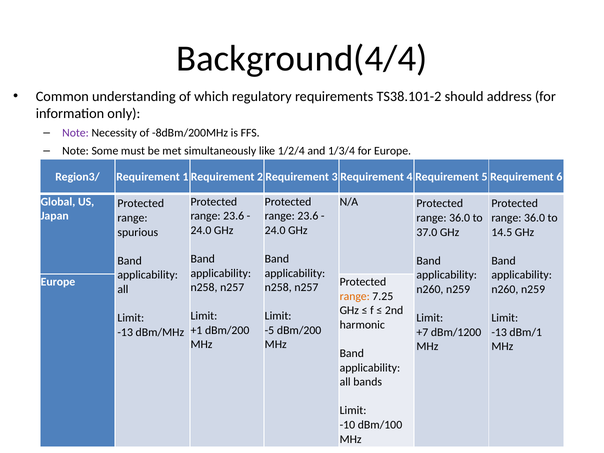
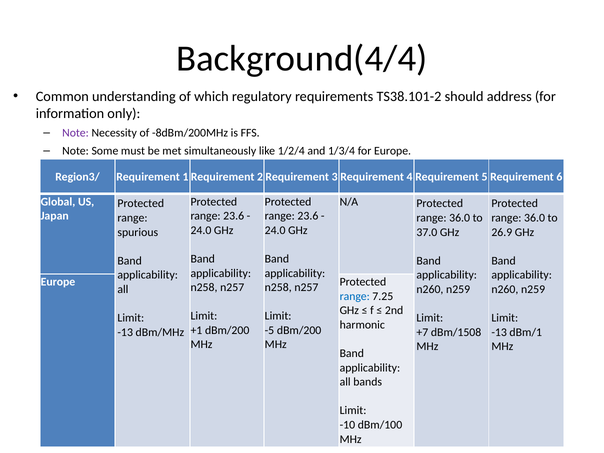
14.5: 14.5 -> 26.9
range at (355, 296) colour: orange -> blue
dBm/1200: dBm/1200 -> dBm/1508
